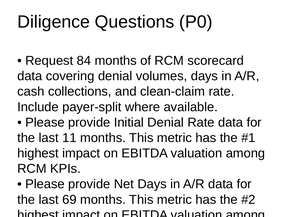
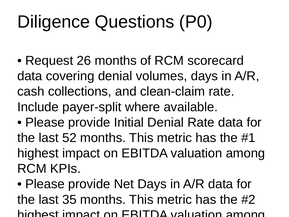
84: 84 -> 26
11: 11 -> 52
69: 69 -> 35
